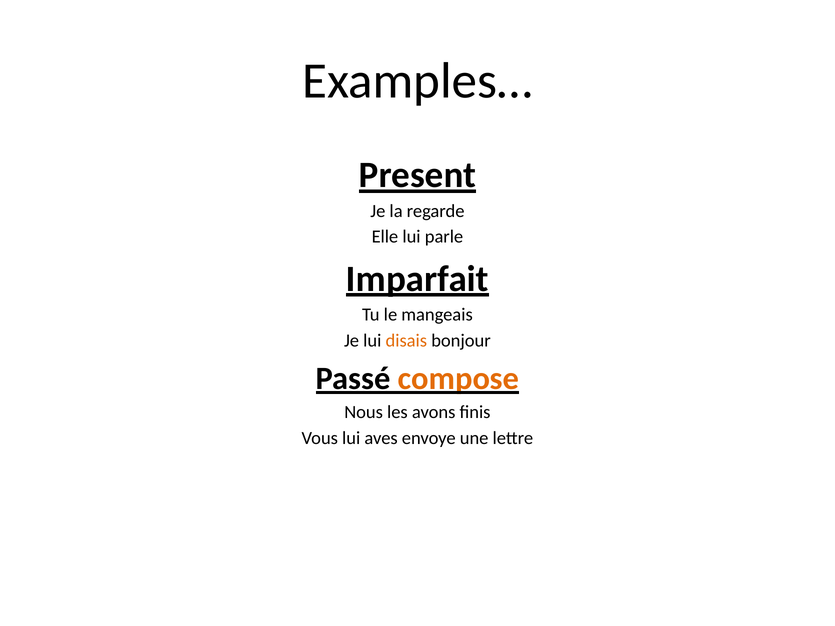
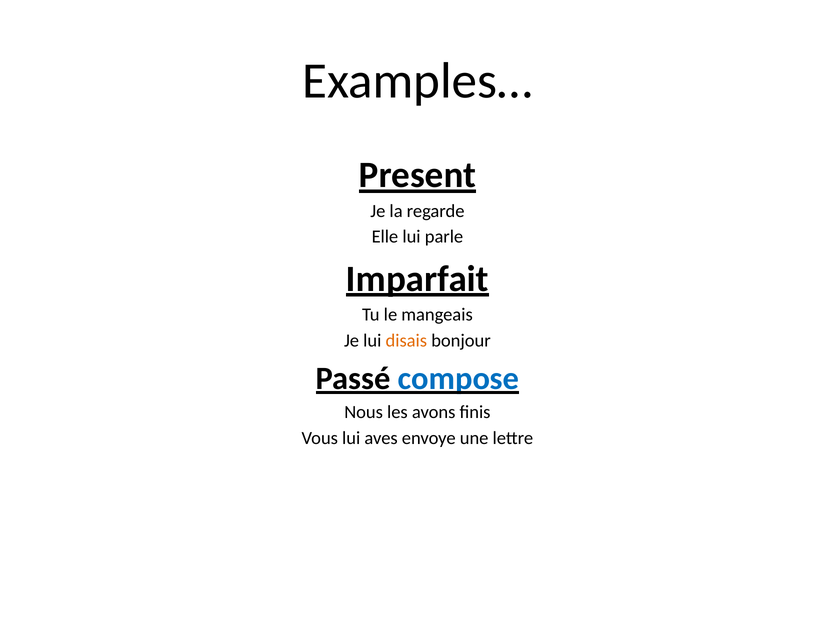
compose colour: orange -> blue
